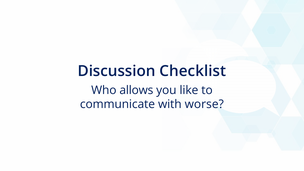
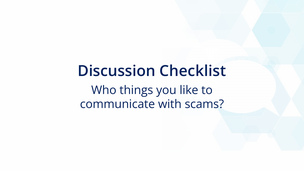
allows: allows -> things
worse: worse -> scams
